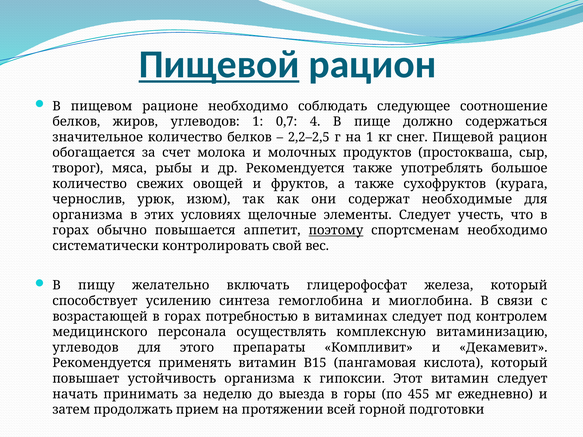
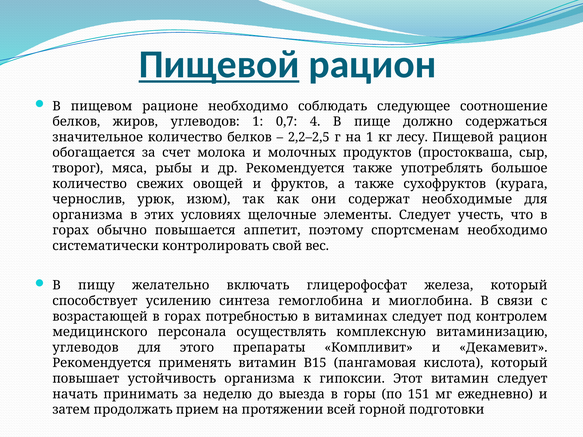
снег: снег -> лесу
поэтому underline: present -> none
455: 455 -> 151
